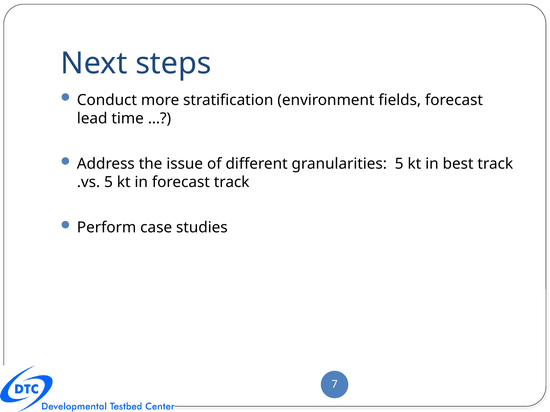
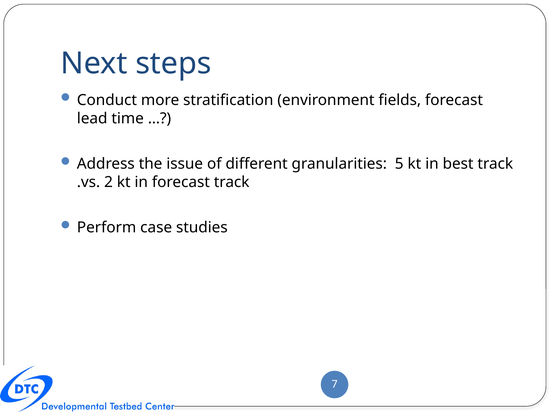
.vs 5: 5 -> 2
